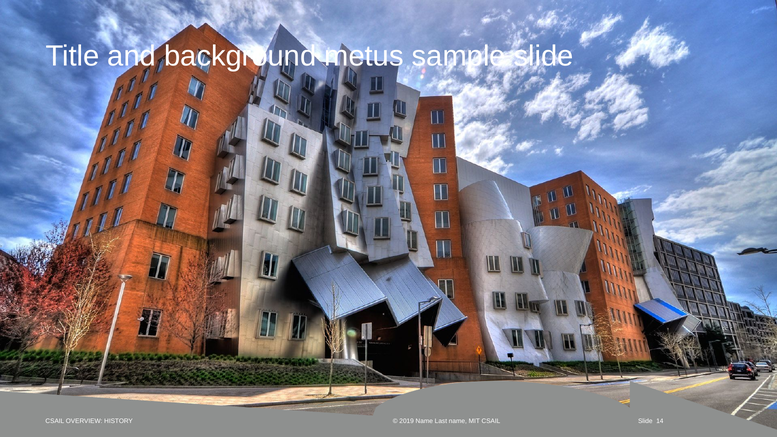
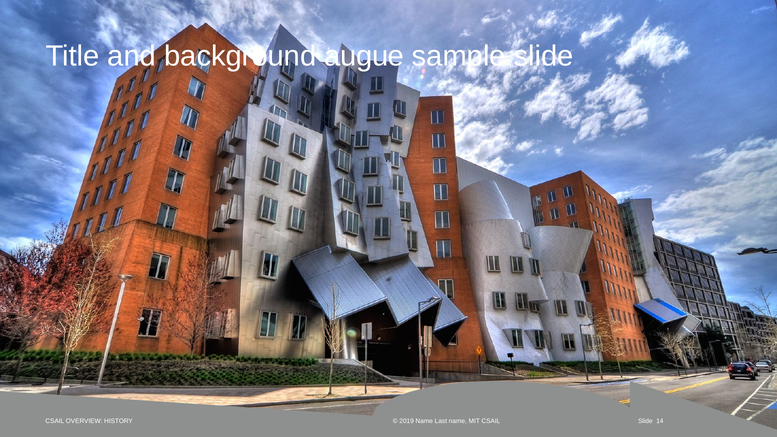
metus: metus -> augue
